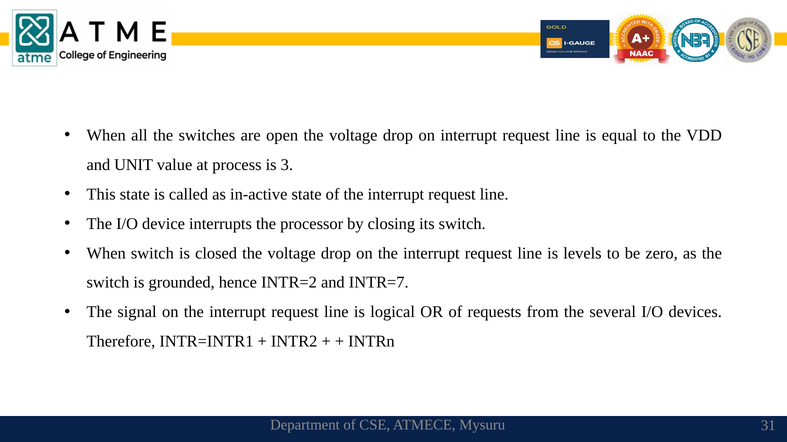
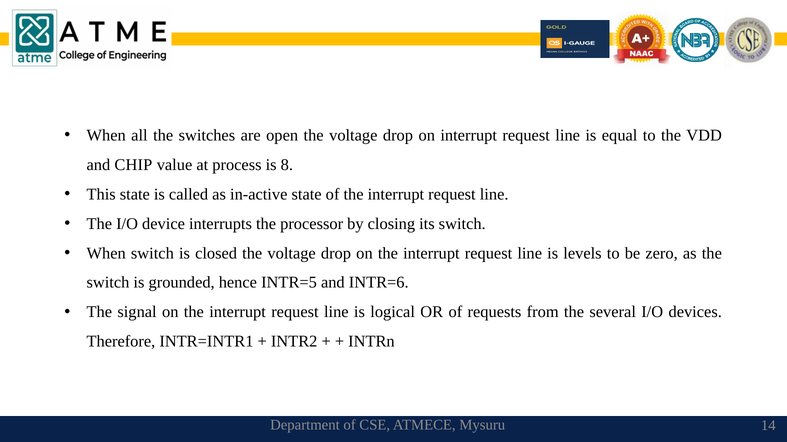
UNIT: UNIT -> CHIP
3: 3 -> 8
INTR=2: INTR=2 -> INTR=5
INTR=7: INTR=7 -> INTR=6
31: 31 -> 14
